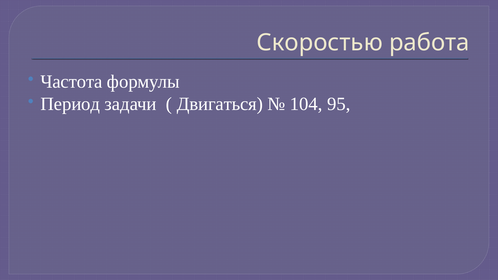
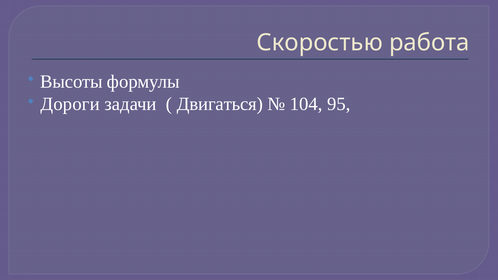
Частота: Частота -> Высоты
Период: Период -> Дороги
